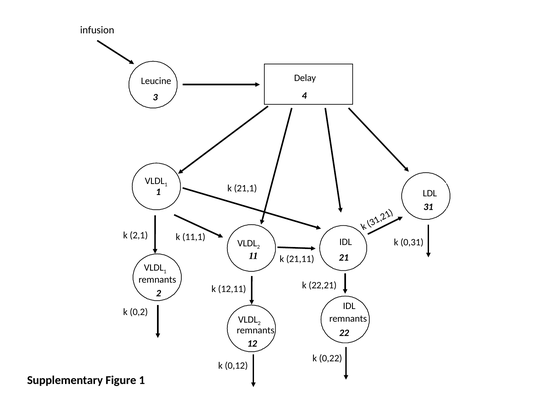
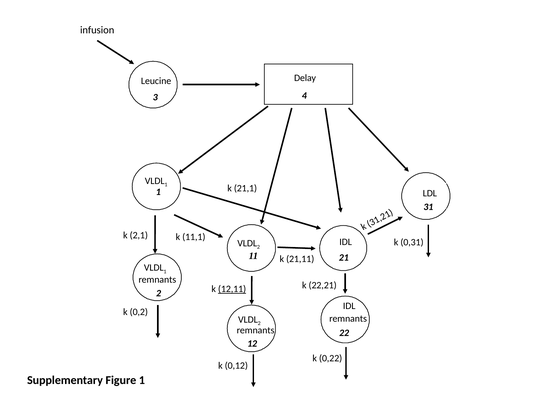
12,11 underline: none -> present
